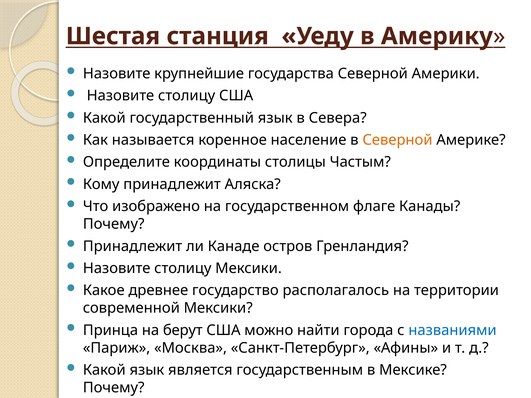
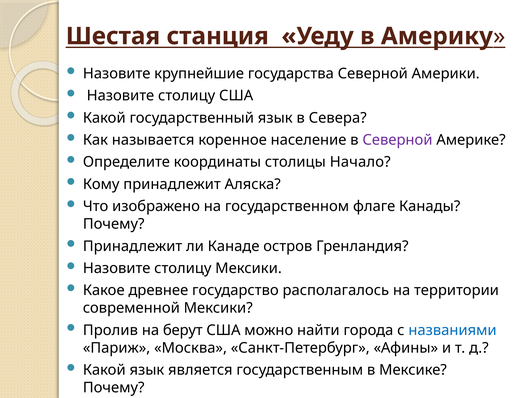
Северной at (397, 140) colour: orange -> purple
Частым: Частым -> Начало
Принца: Принца -> Пролив
